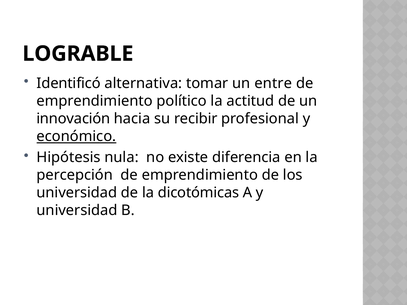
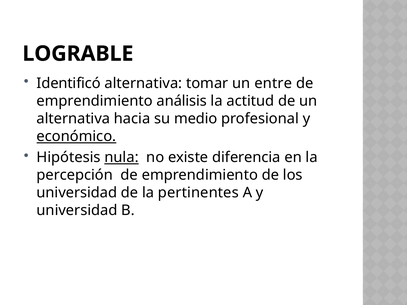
político: político -> análisis
innovación at (73, 119): innovación -> alternativa
recibir: recibir -> medio
nula underline: none -> present
dicotómicas: dicotómicas -> pertinentes
